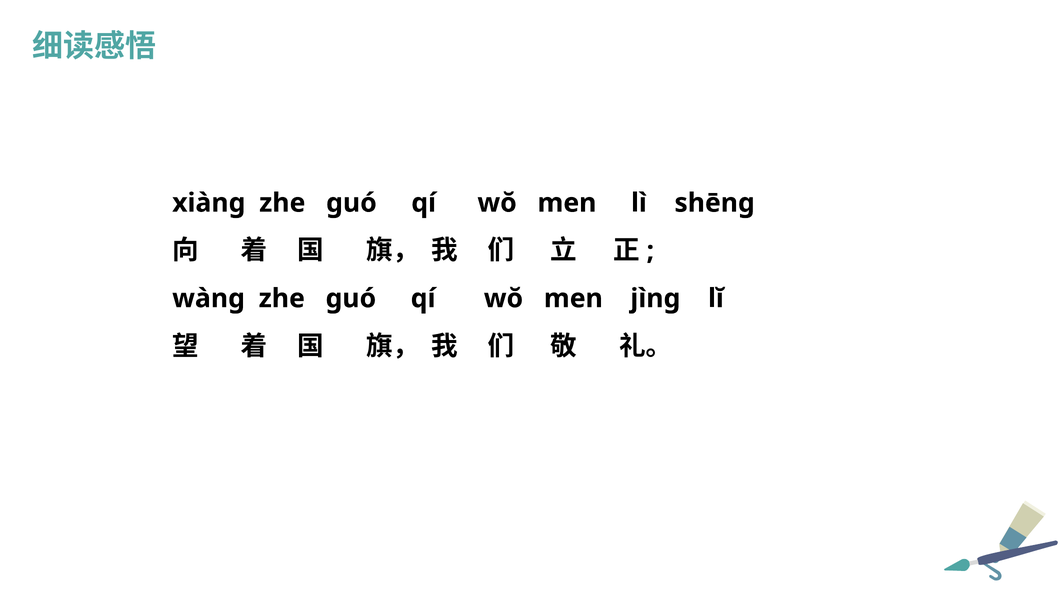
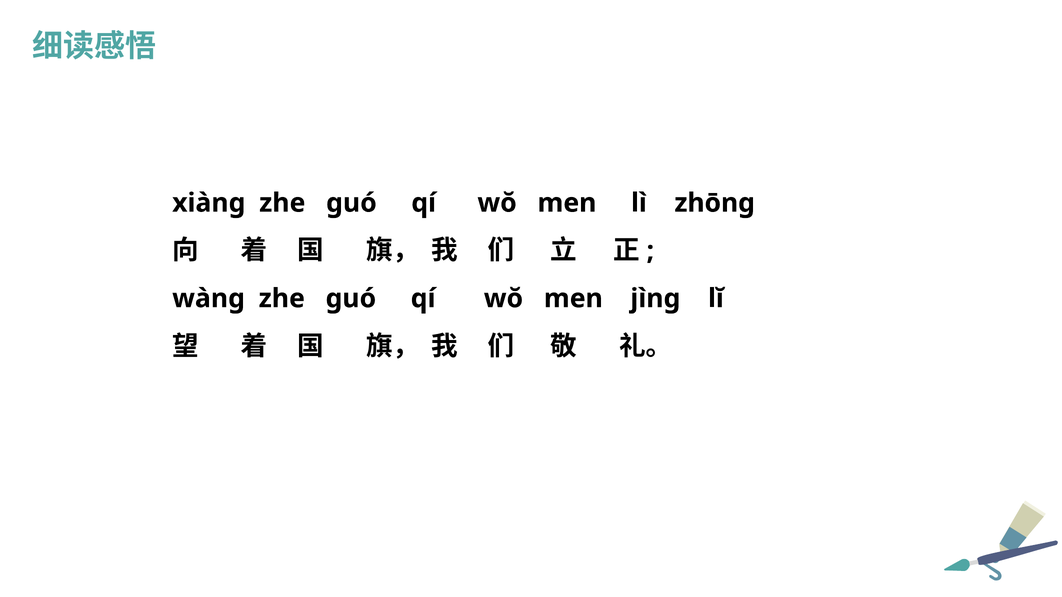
shēng: shēng -> zhōng
